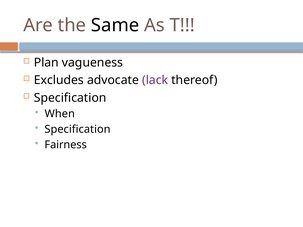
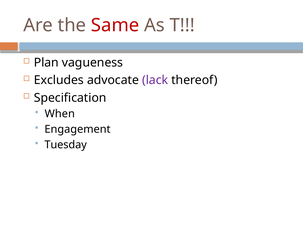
Same colour: black -> red
Specification at (77, 129): Specification -> Engagement
Fairness: Fairness -> Tuesday
